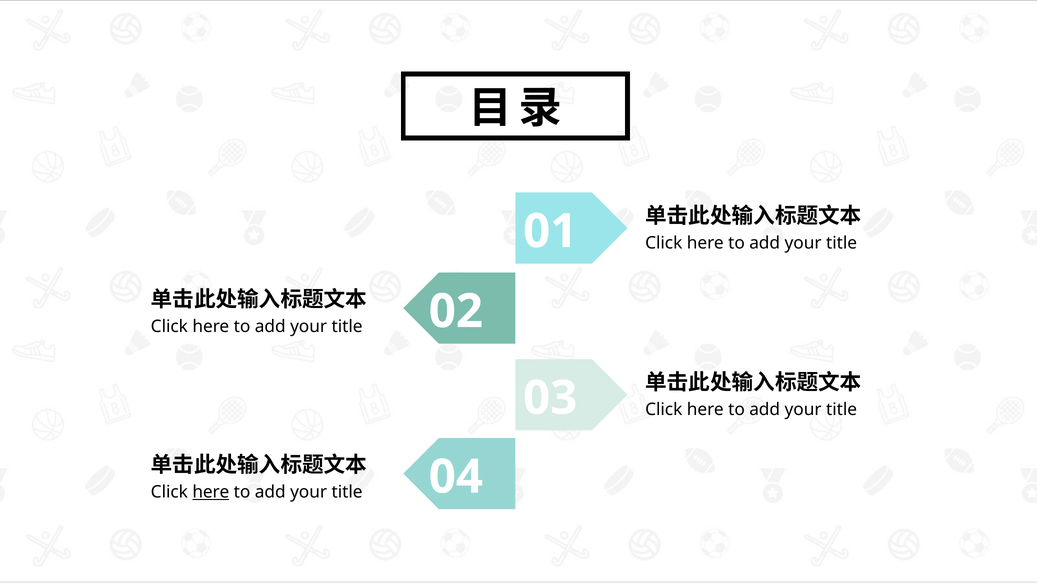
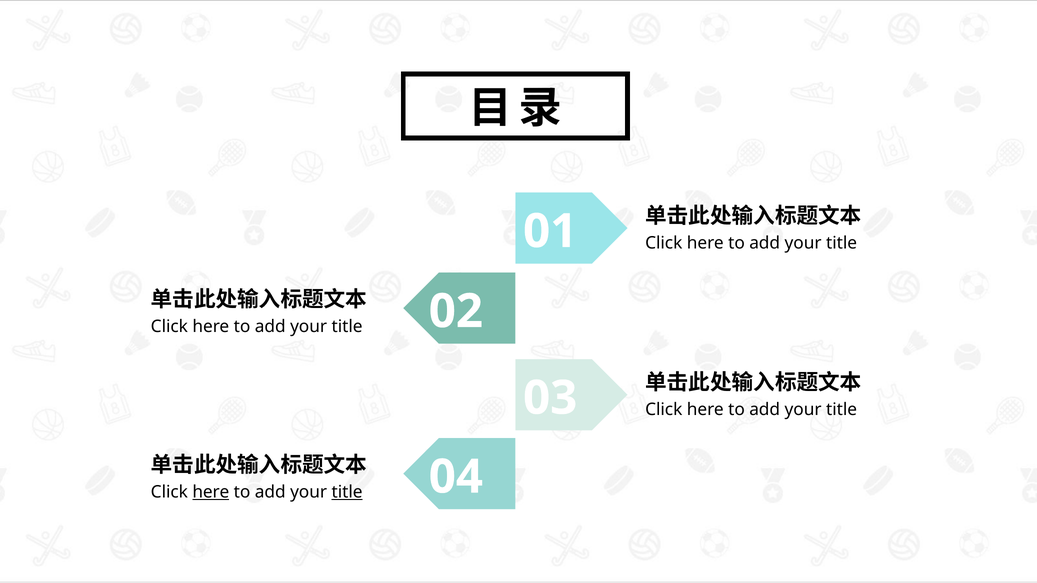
title at (347, 492) underline: none -> present
